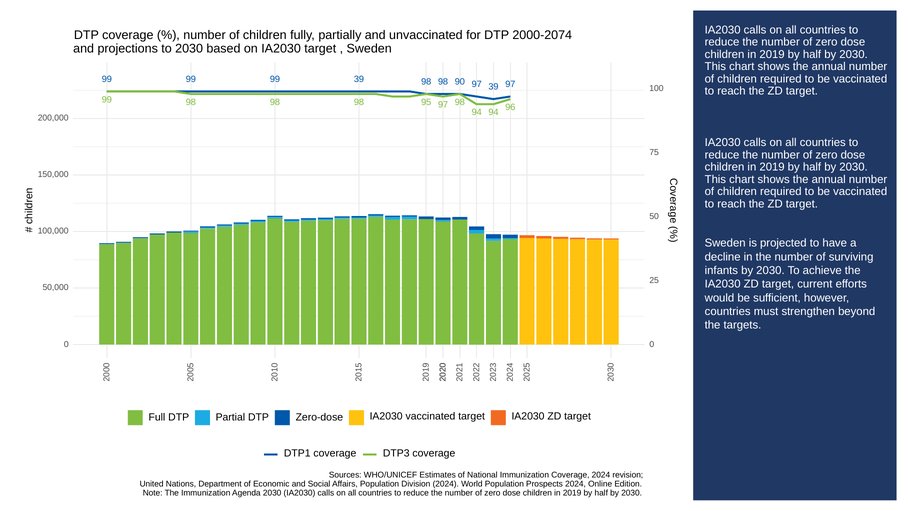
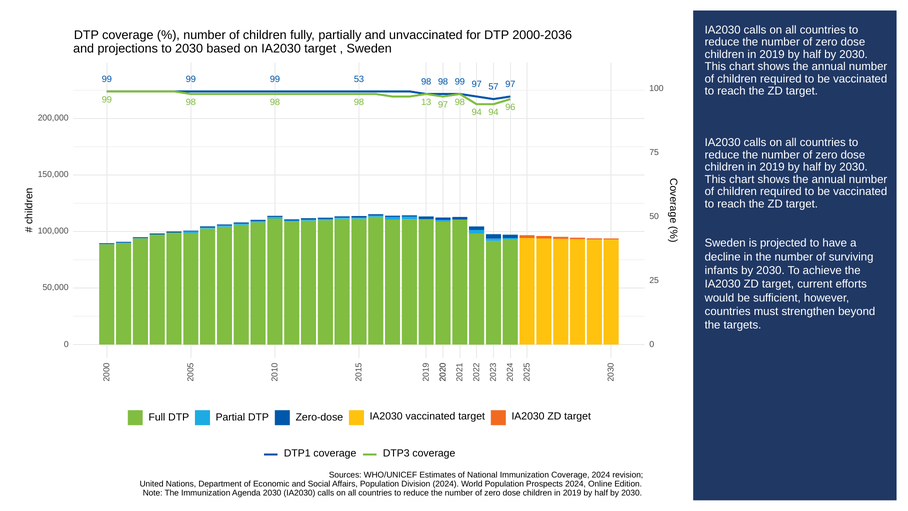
2000-2074: 2000-2074 -> 2000-2036
99 39: 39 -> 53
98 90: 90 -> 99
97 39: 39 -> 57
95: 95 -> 13
